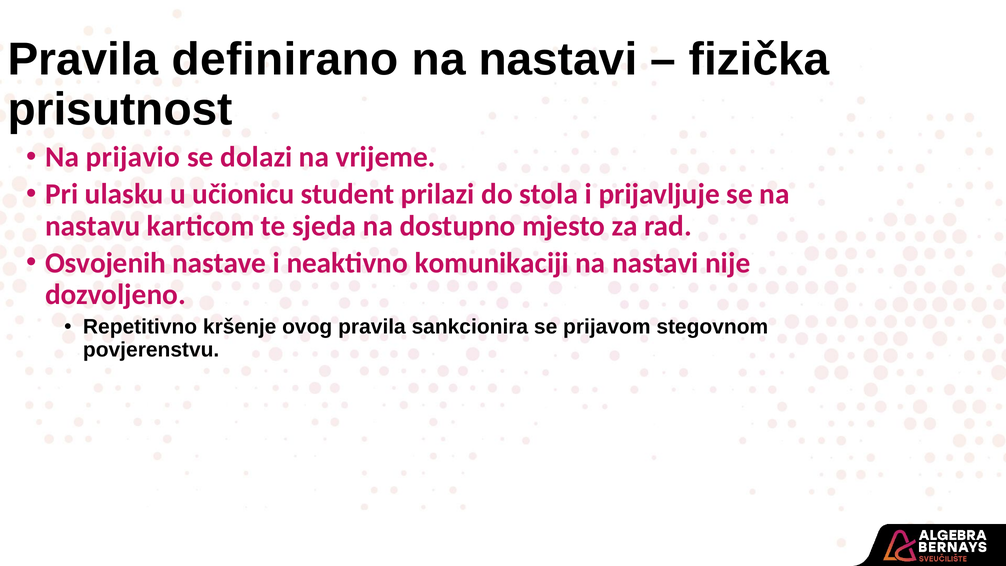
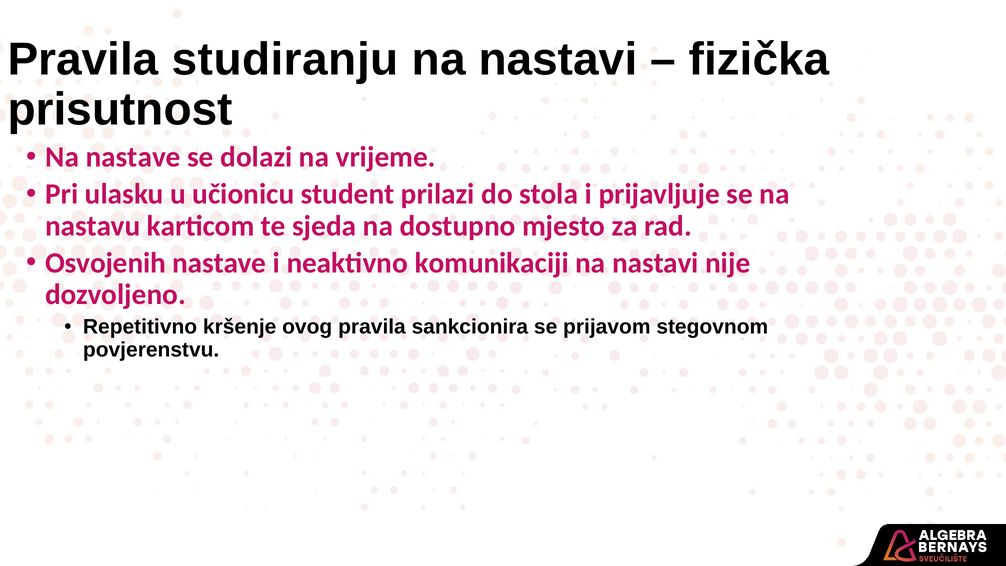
definirano: definirano -> studiranju
Na prijavio: prijavio -> nastave
